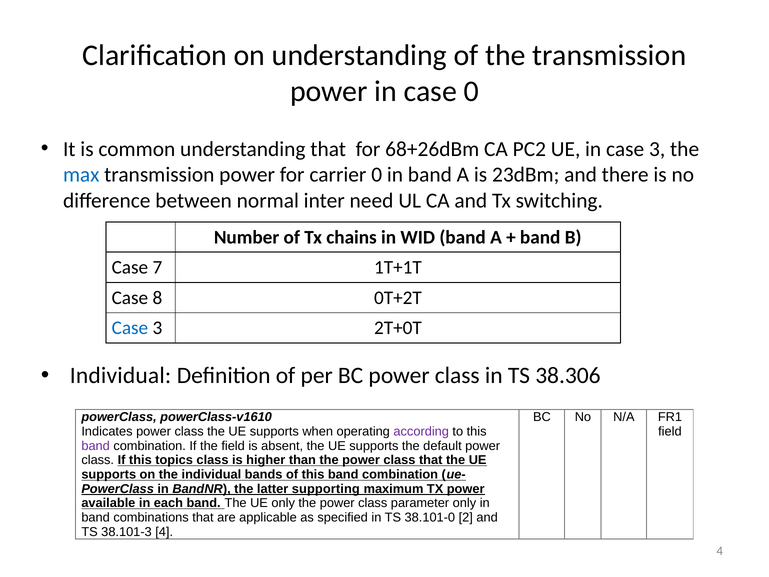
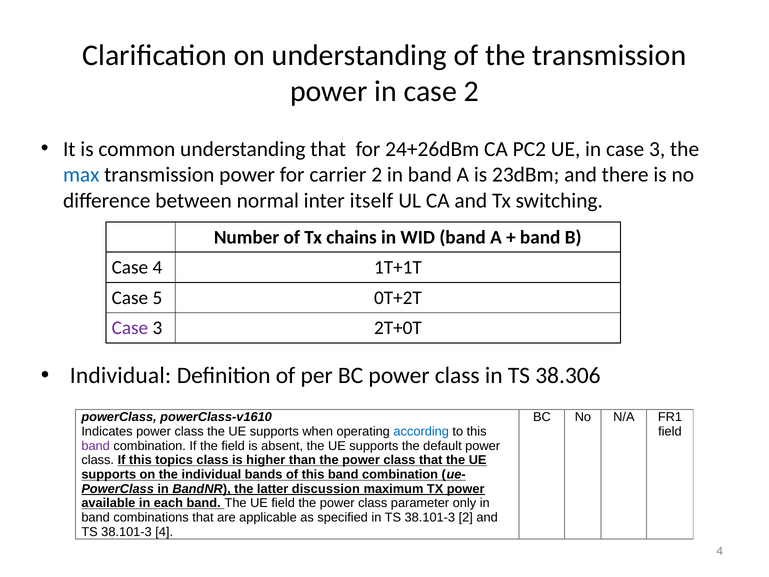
case 0: 0 -> 2
68+26dBm: 68+26dBm -> 24+26dBm
carrier 0: 0 -> 2
need: need -> itself
Case 7: 7 -> 4
8: 8 -> 5
Case at (130, 328) colour: blue -> purple
according colour: purple -> blue
supporting: supporting -> discussion
UE only: only -> field
in TS 38.101-0: 38.101-0 -> 38.101-3
